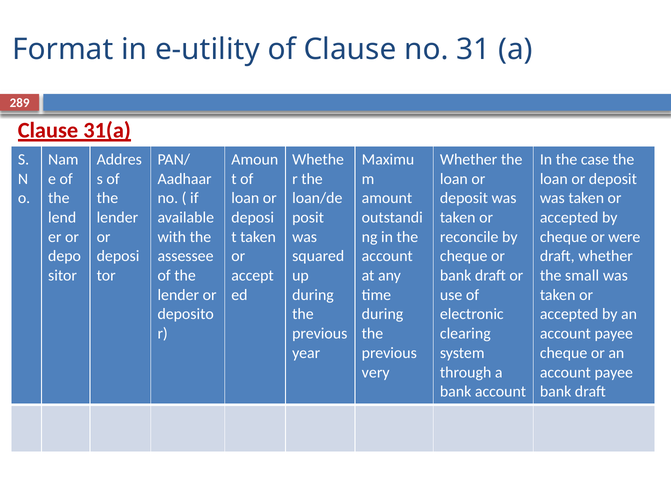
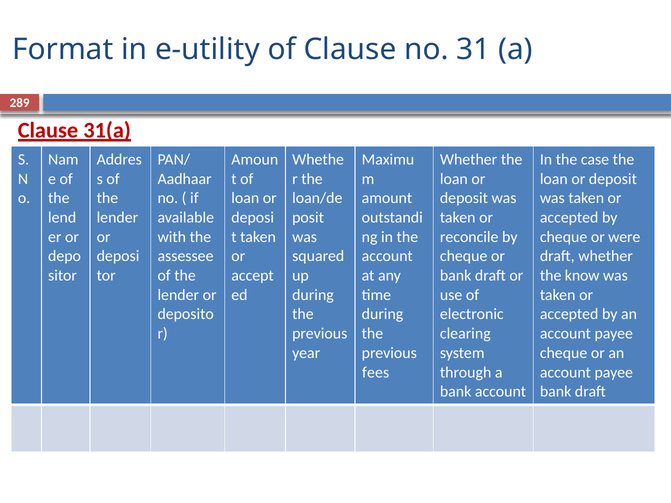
small: small -> know
very: very -> fees
